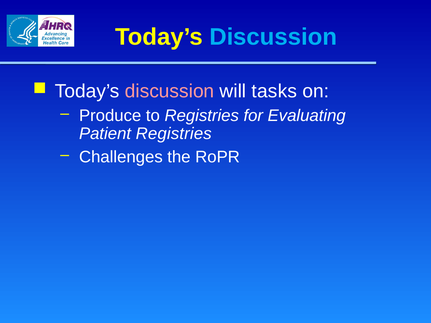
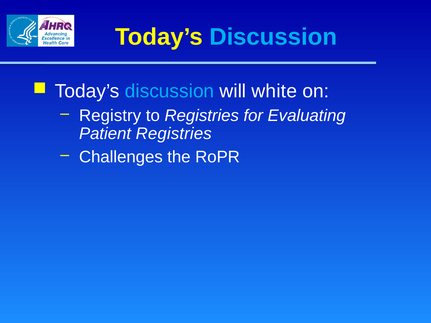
discussion at (170, 91) colour: pink -> light blue
tasks: tasks -> white
Produce: Produce -> Registry
